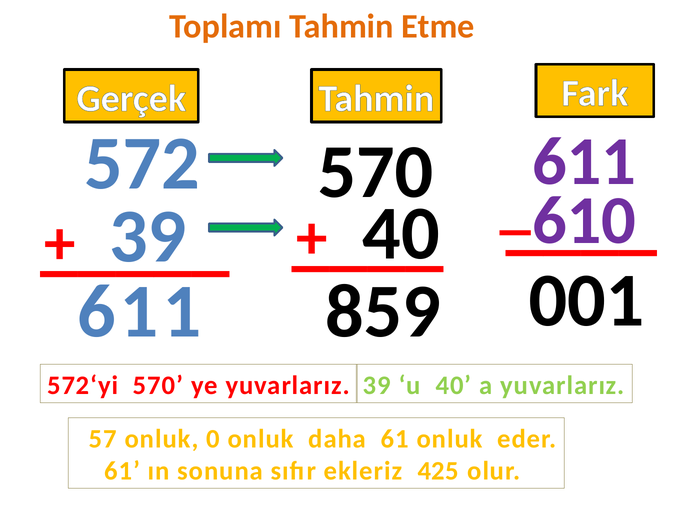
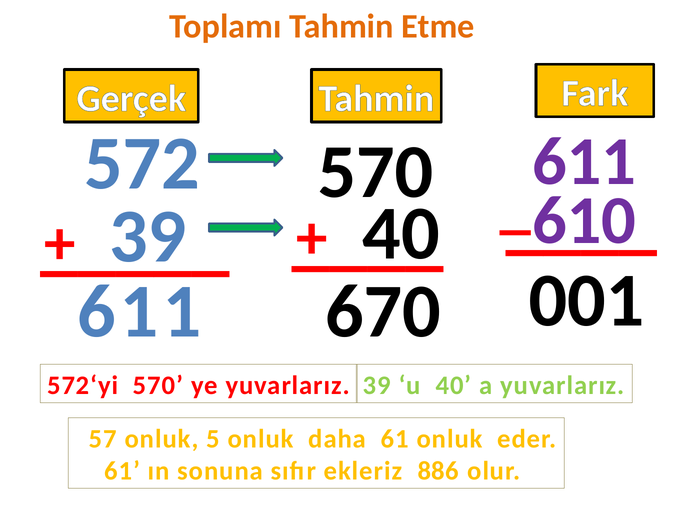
859: 859 -> 670
0: 0 -> 5
425: 425 -> 886
